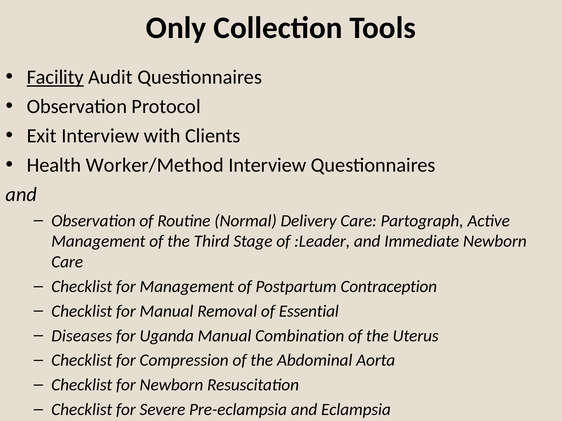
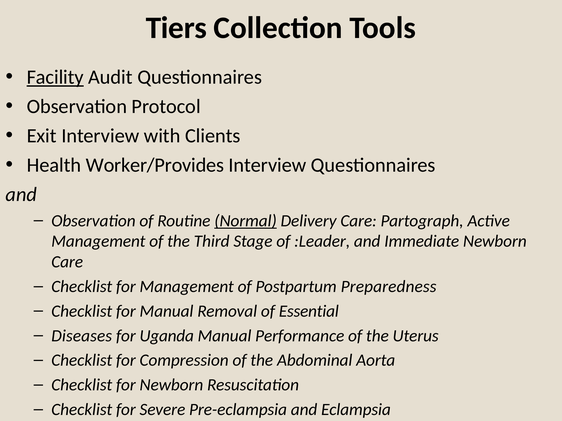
Only: Only -> Tiers
Worker/Method: Worker/Method -> Worker/Provides
Normal underline: none -> present
Contraception: Contraception -> Preparedness
Combination: Combination -> Performance
